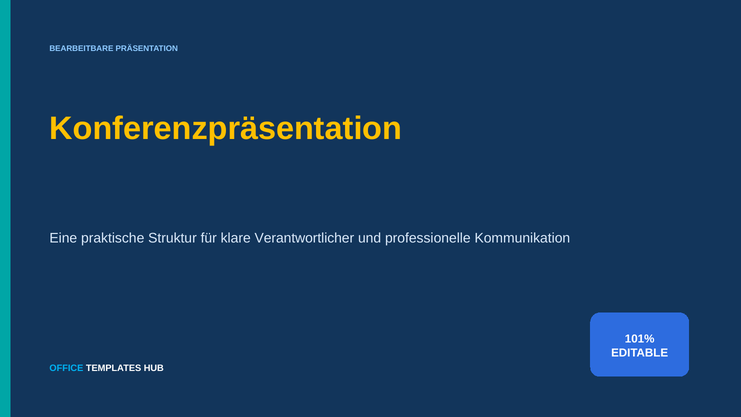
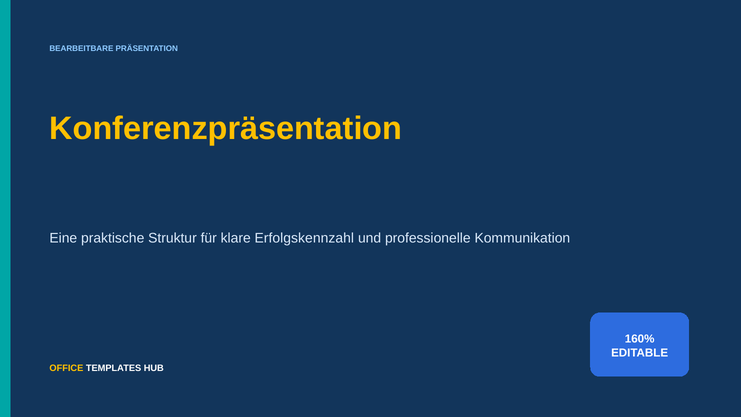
Verantwortlicher: Verantwortlicher -> Erfolgskennzahl
101%: 101% -> 160%
OFFICE colour: light blue -> yellow
